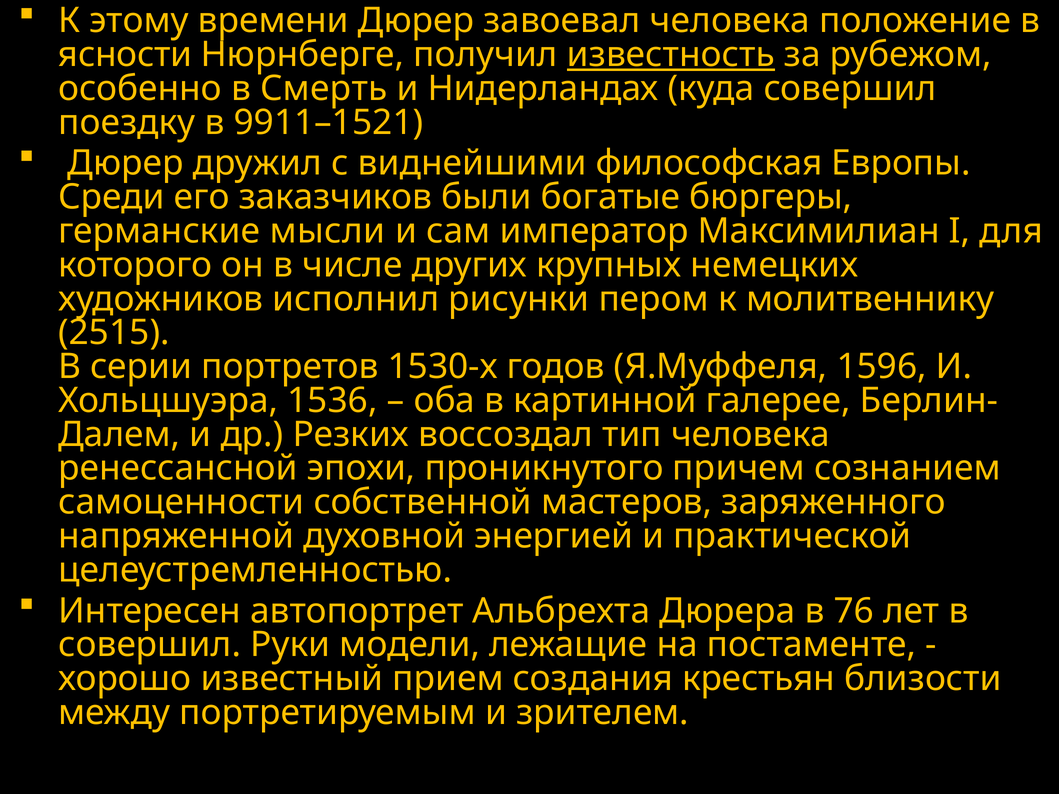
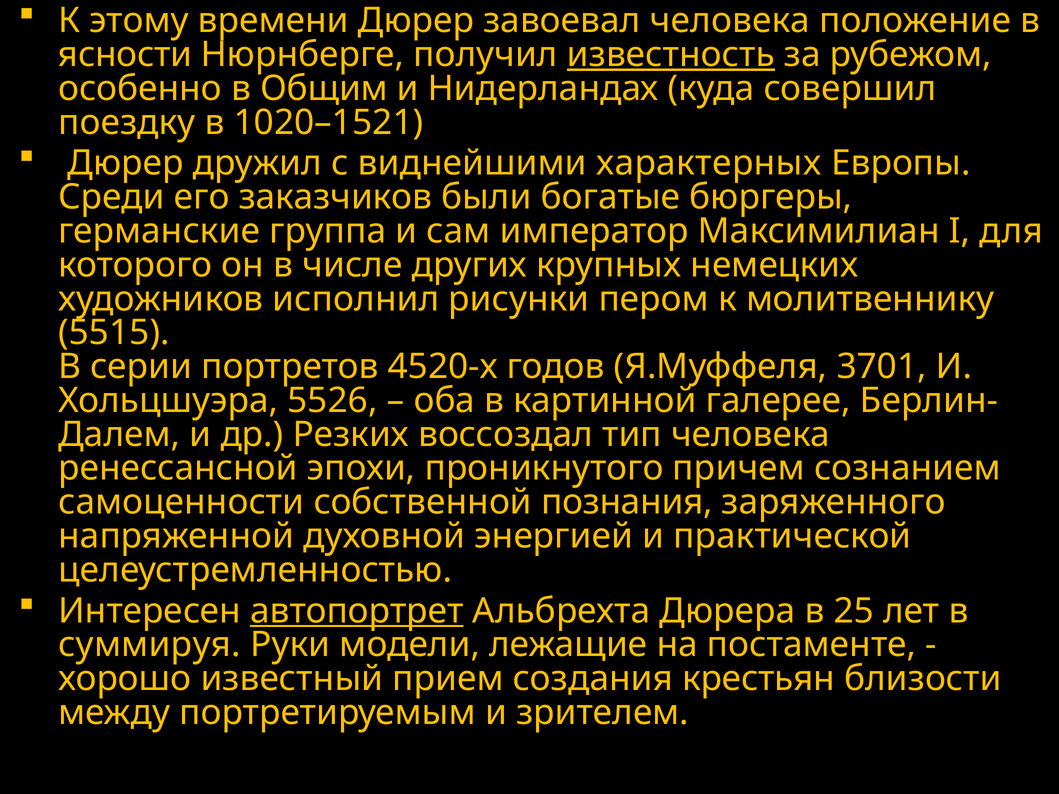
Смерть: Смерть -> Общим
9911–1521: 9911–1521 -> 1020–1521
философская: философская -> характерных
мысли: мысли -> группа
2515: 2515 -> 5515
1530-х: 1530-х -> 4520-х
1596: 1596 -> 3701
1536: 1536 -> 5526
мастеров: мастеров -> познания
автопортрет underline: none -> present
76: 76 -> 25
совершил at (150, 645): совершил -> суммируя
